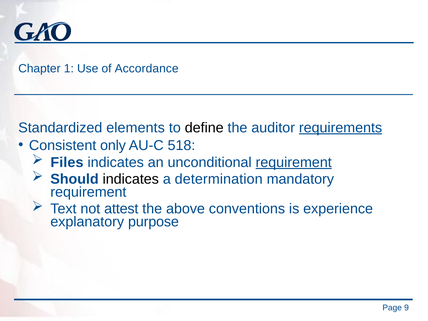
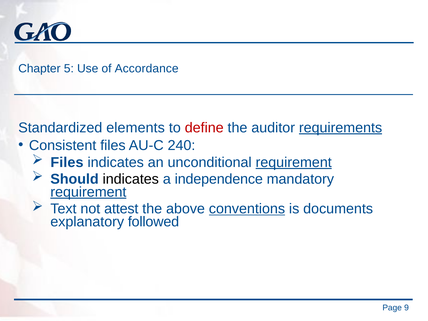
1: 1 -> 5
define colour: black -> red
Consistent only: only -> files
518: 518 -> 240
determination: determination -> independence
requirement at (88, 192) underline: none -> present
conventions underline: none -> present
experience: experience -> documents
purpose: purpose -> followed
